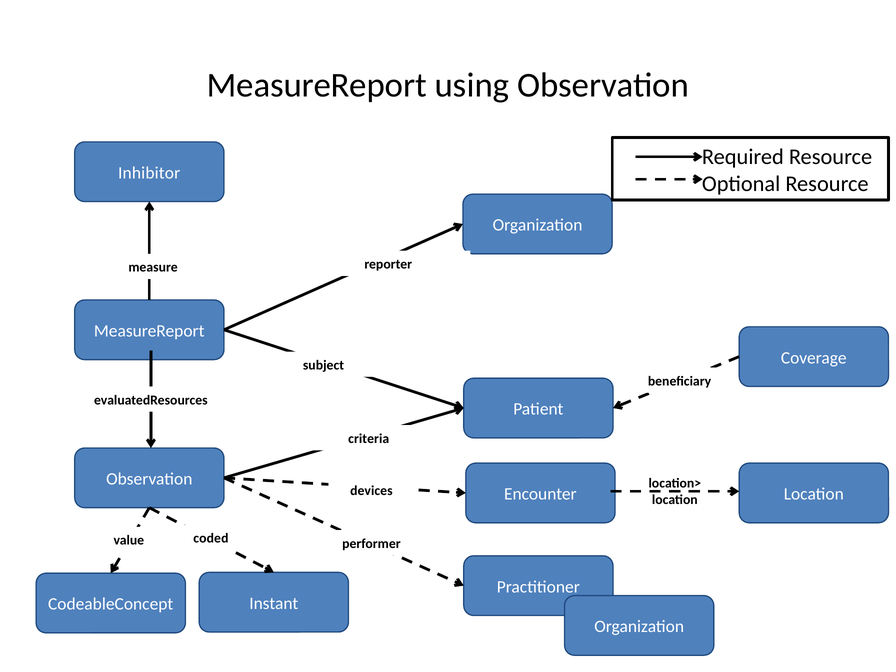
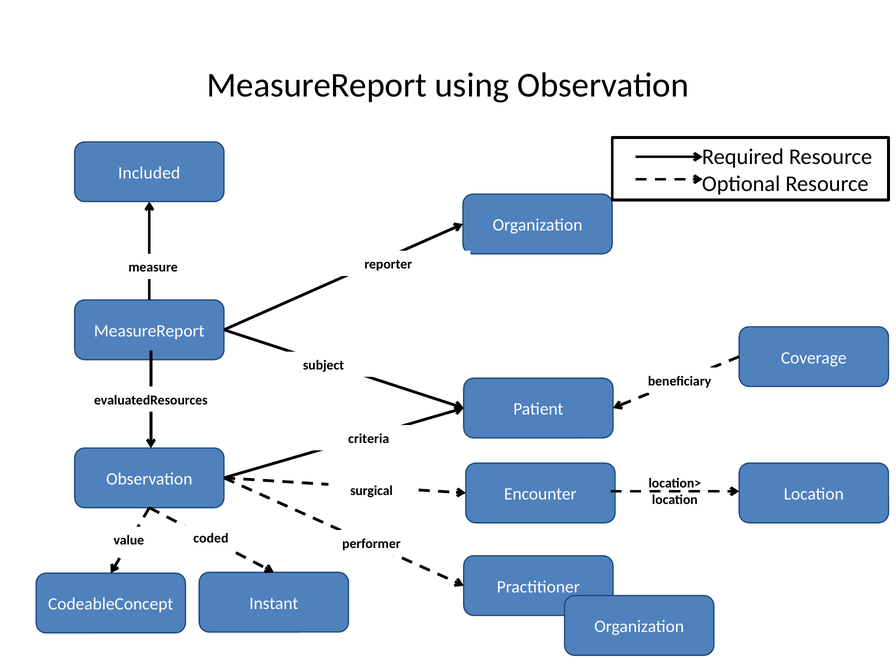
Inhibitor: Inhibitor -> Included
devices: devices -> surgical
